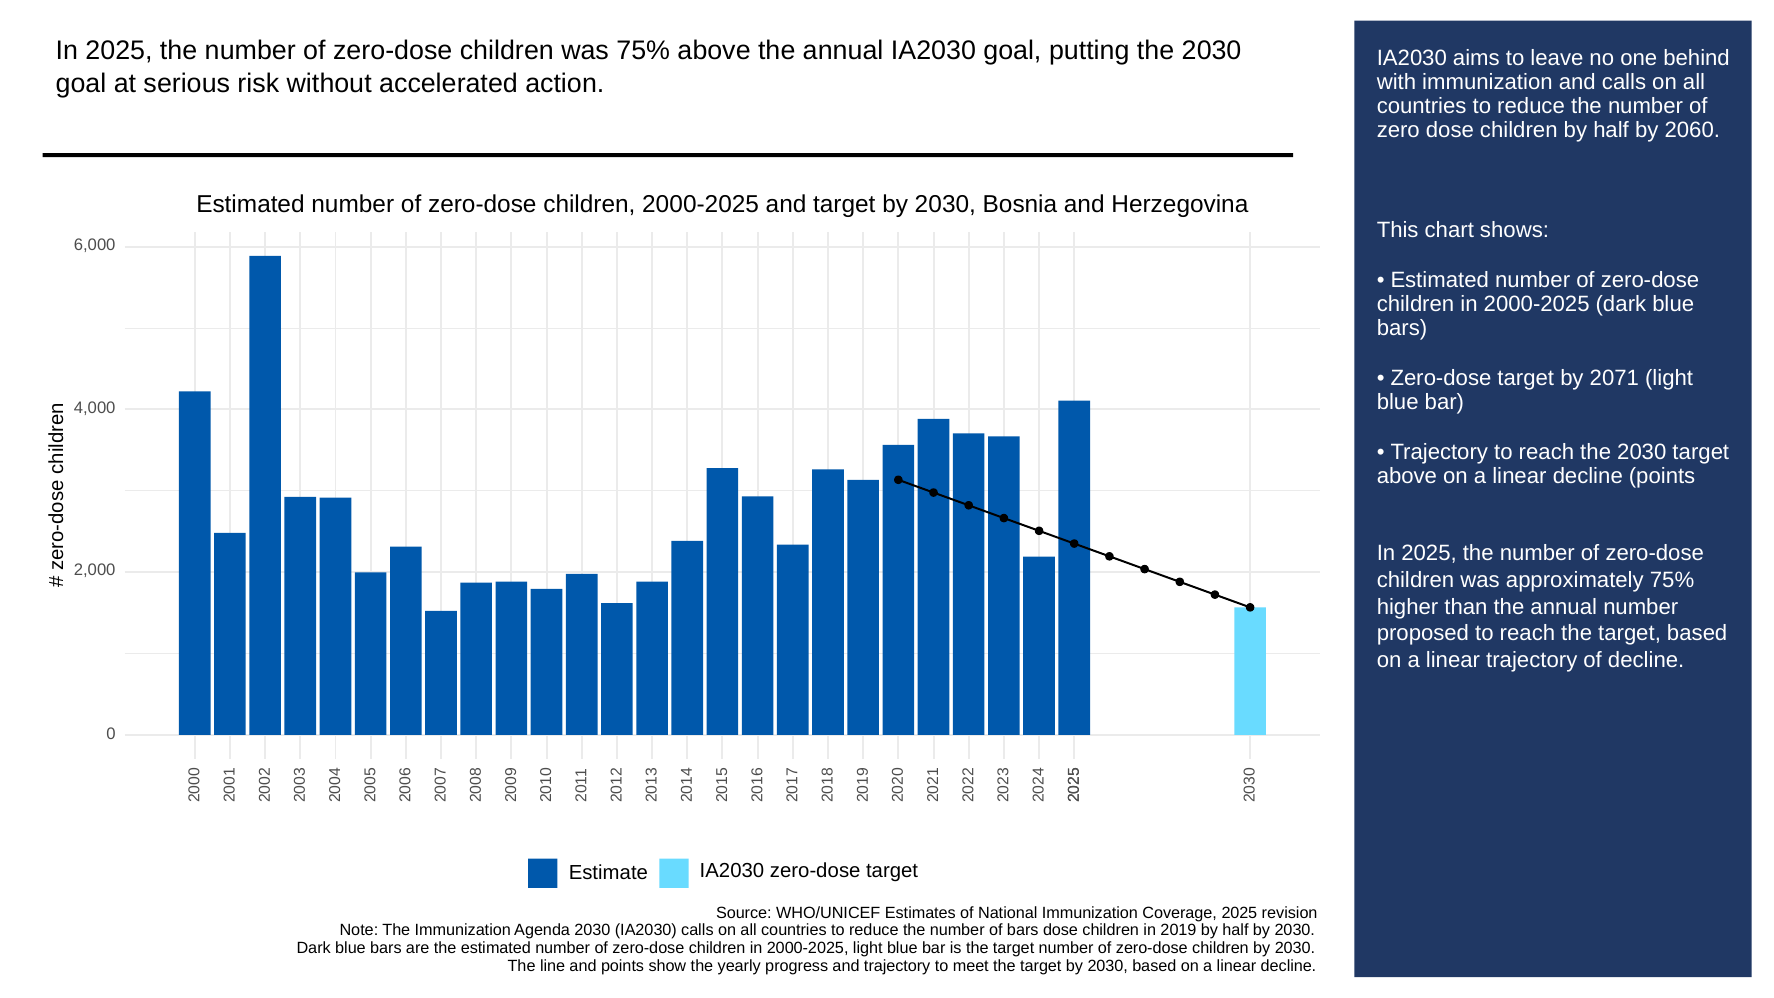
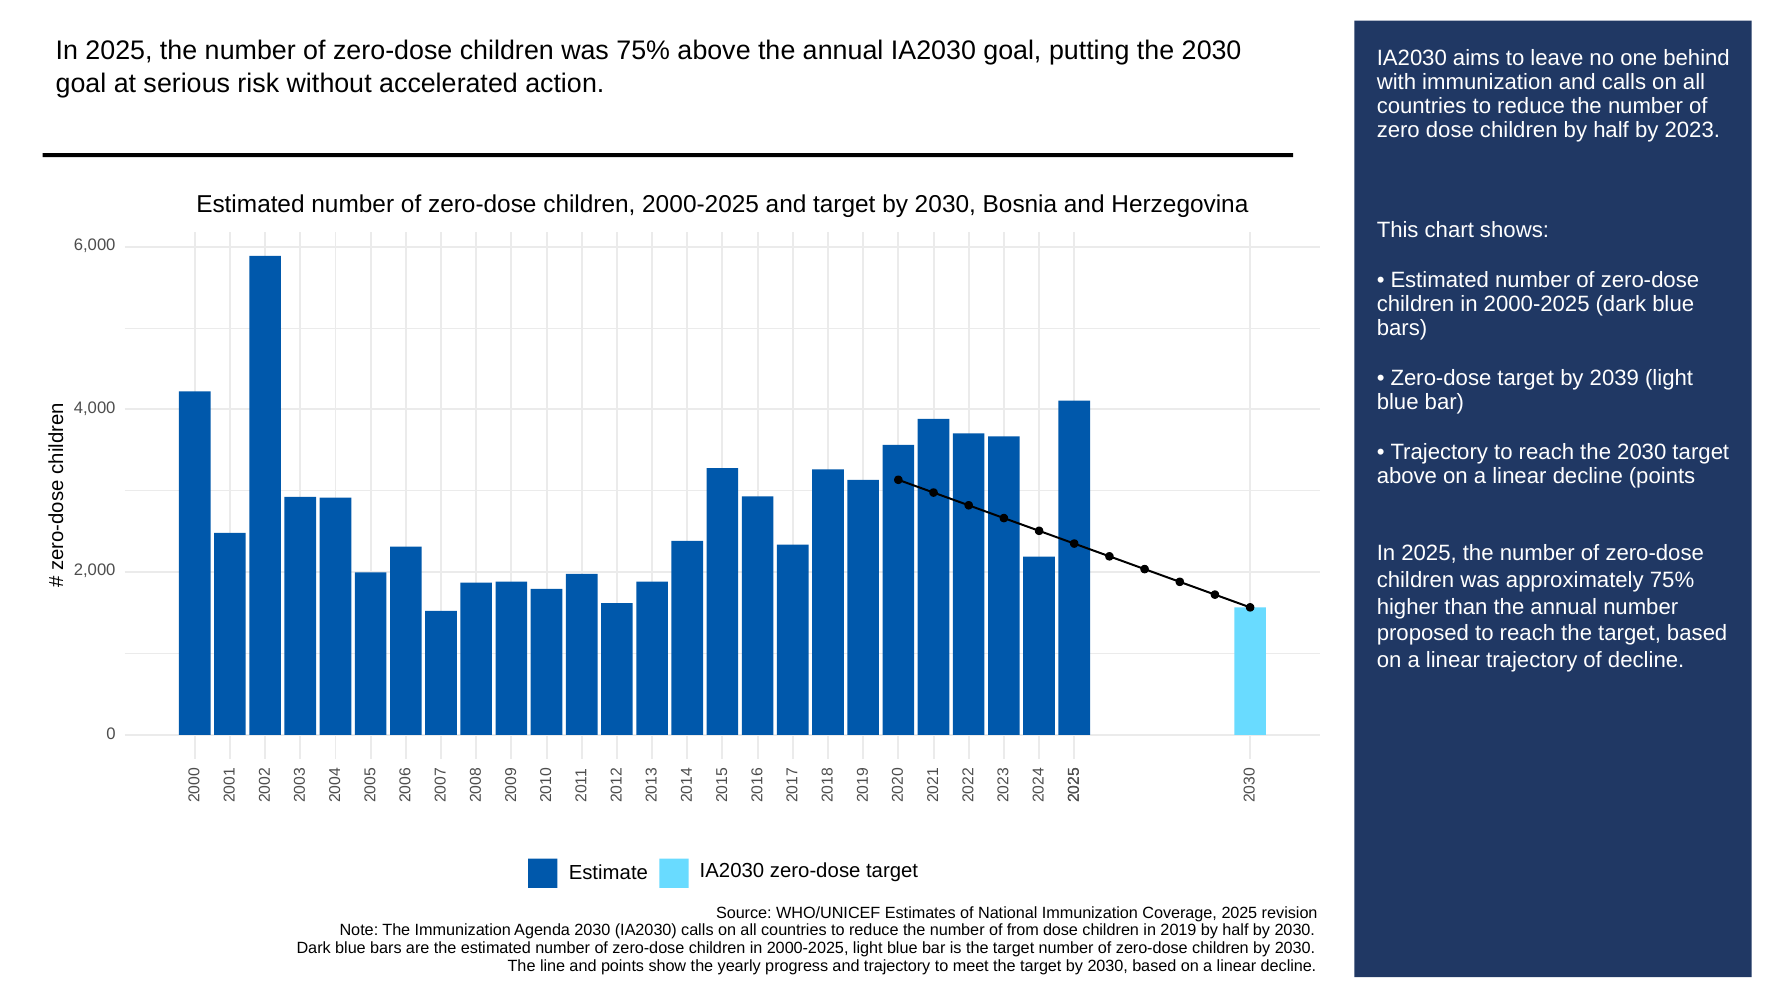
2060: 2060 -> 2023
2071: 2071 -> 2039
of bars: bars -> from
